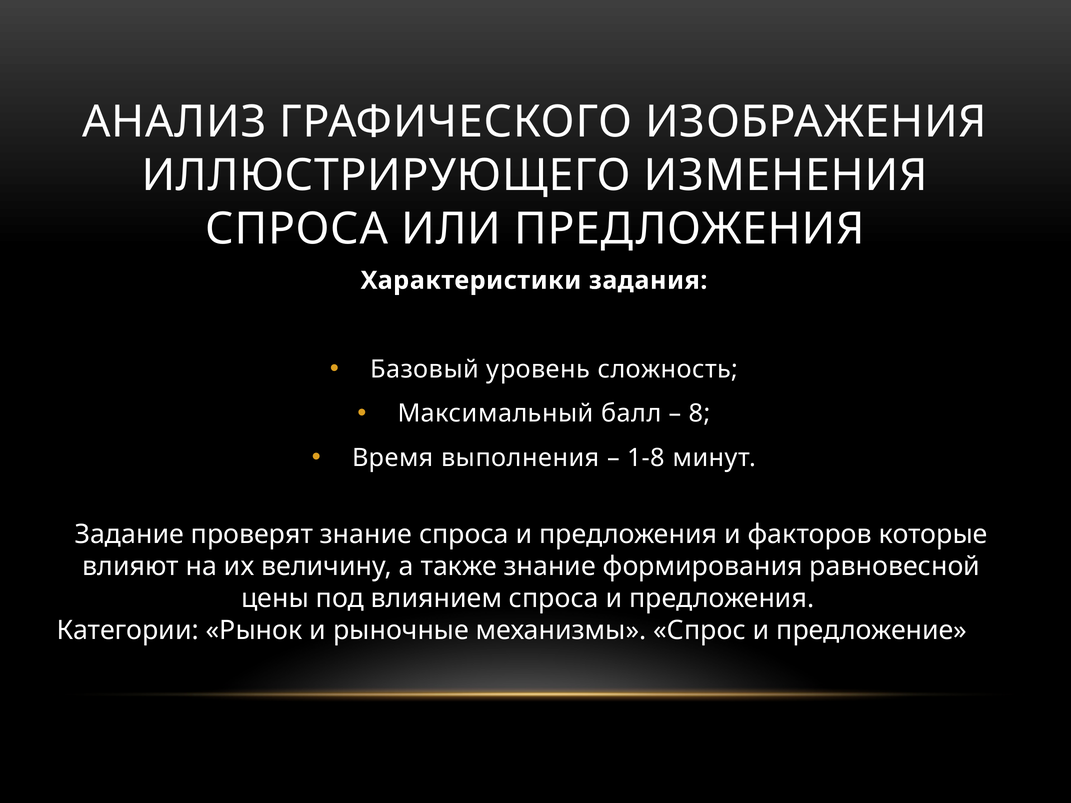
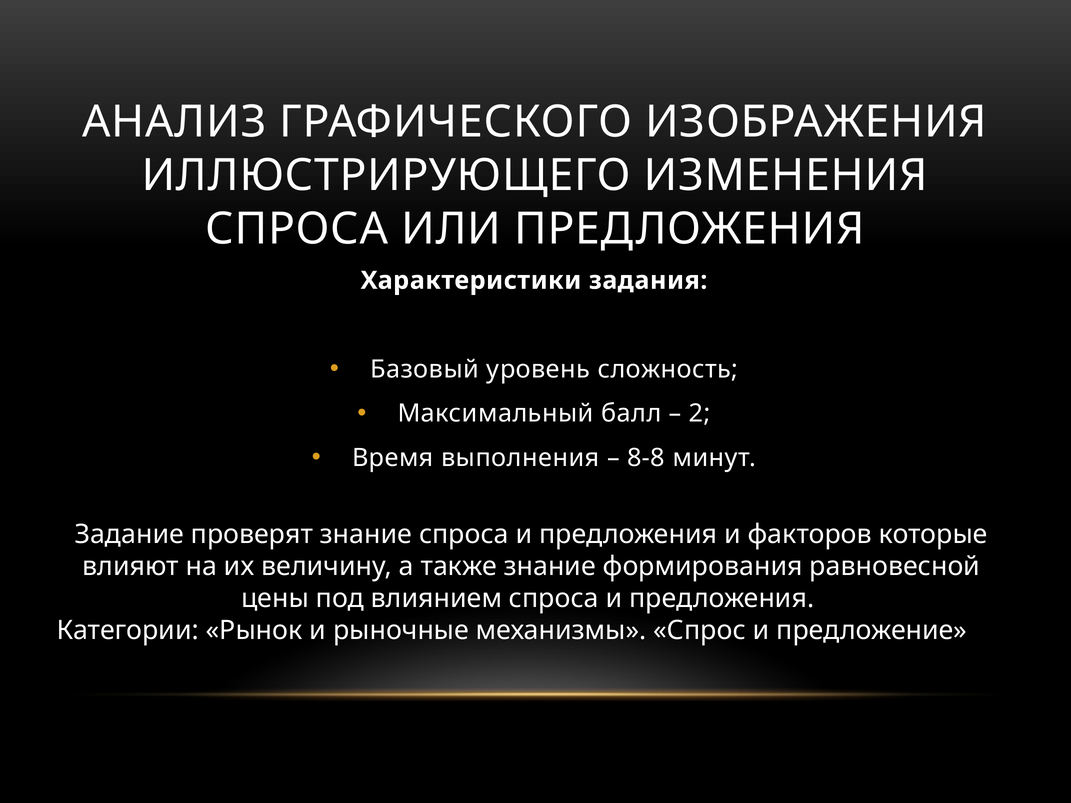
8: 8 -> 2
1-8: 1-8 -> 8-8
